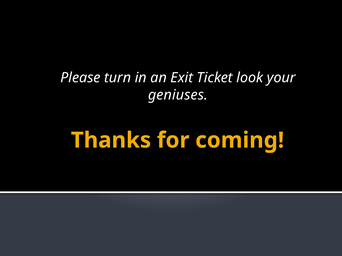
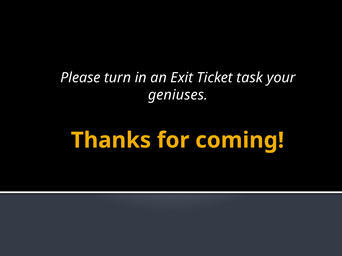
look: look -> task
